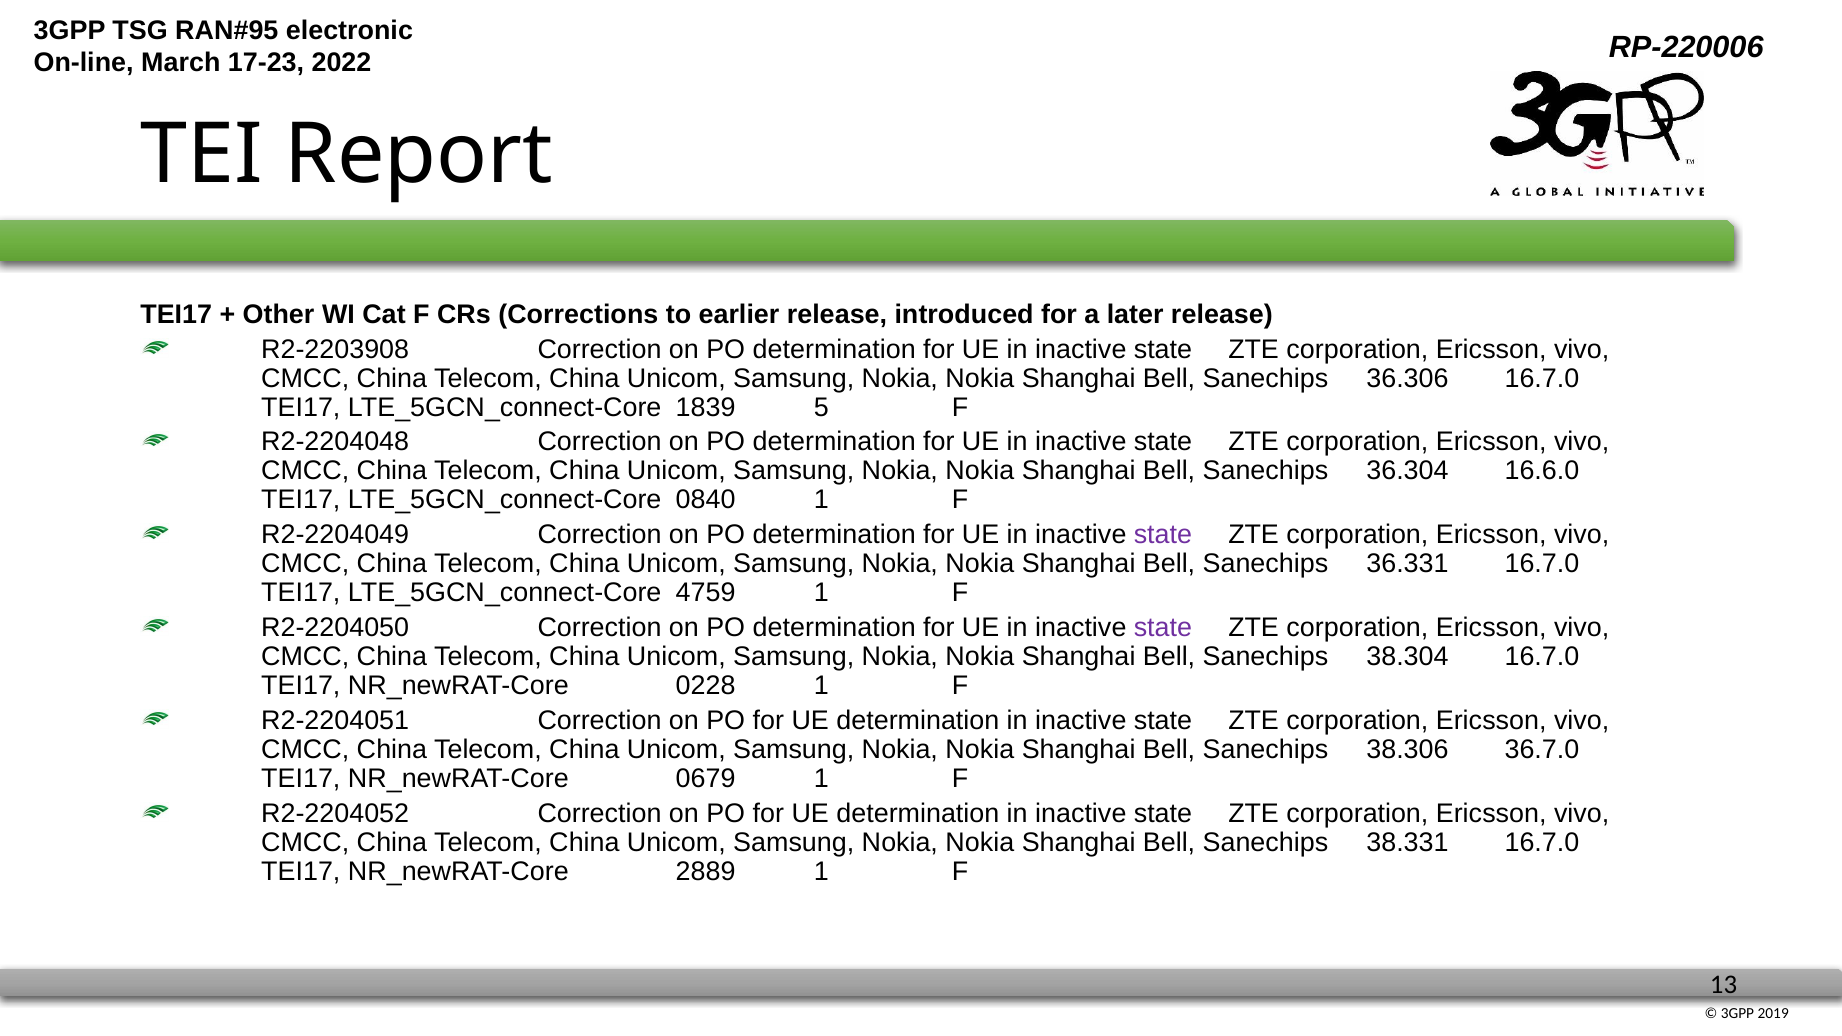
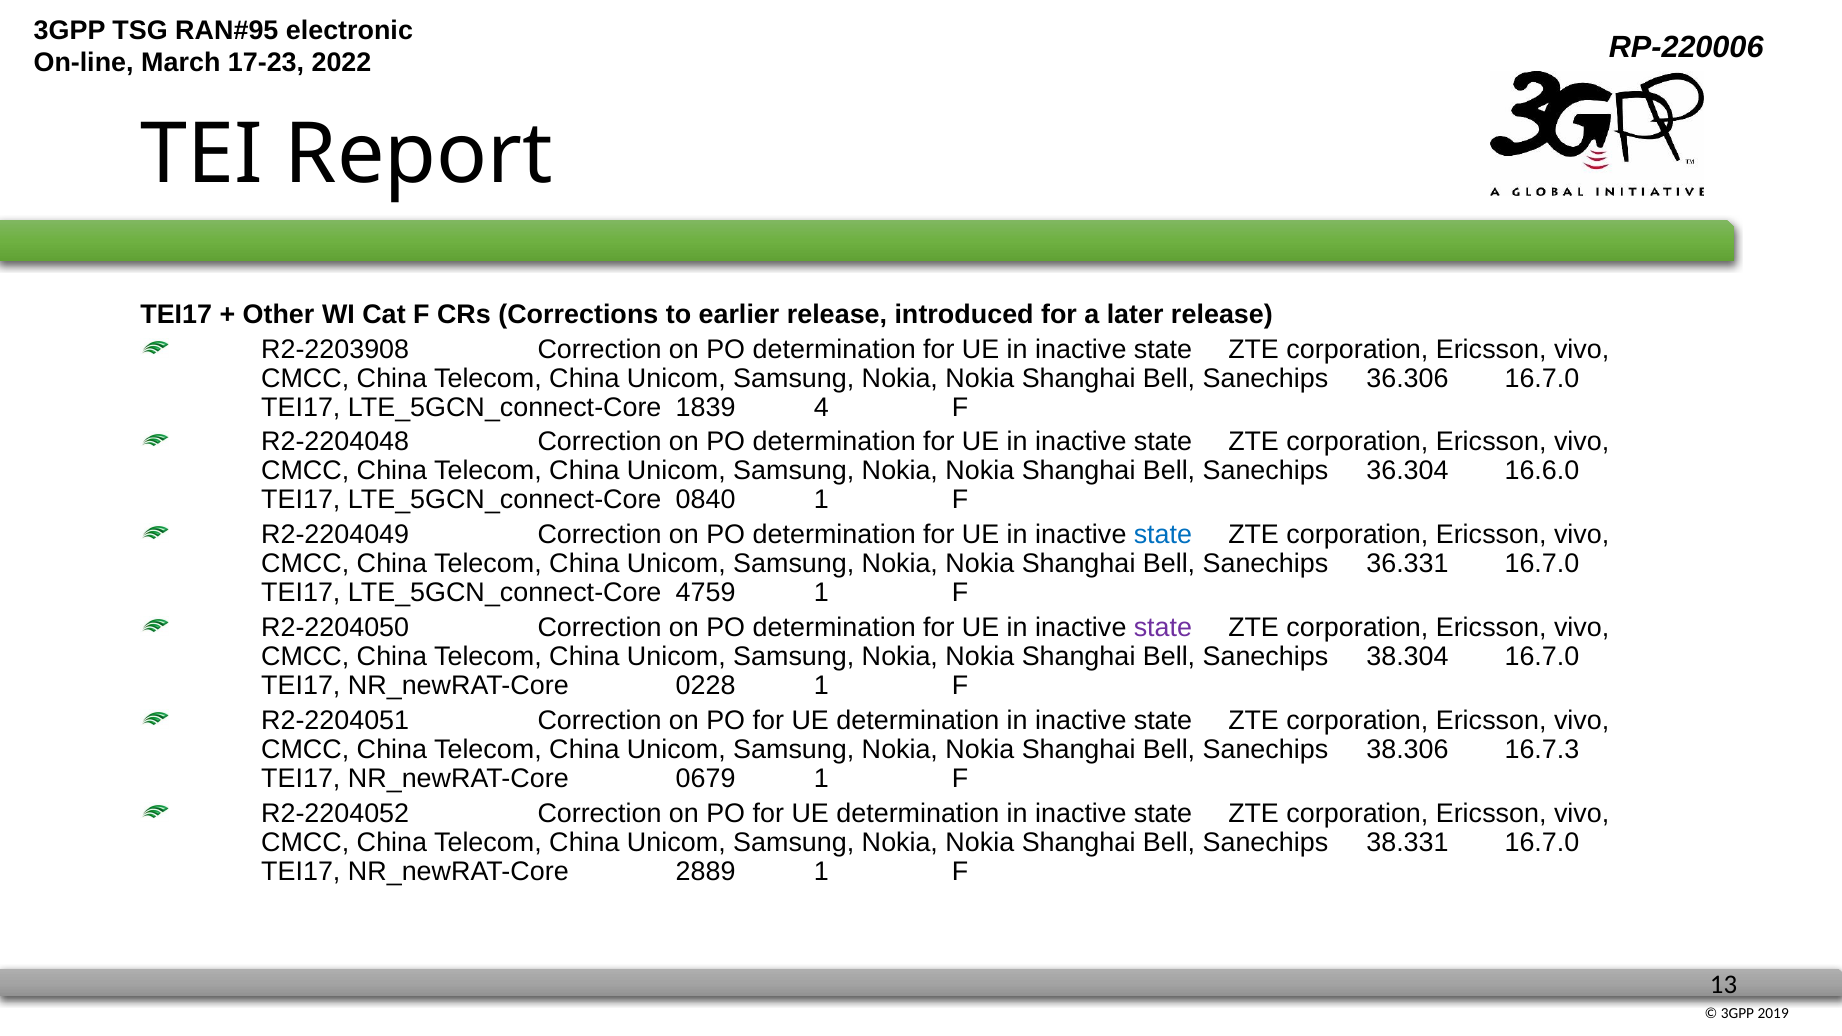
5: 5 -> 4
state at (1163, 535) colour: purple -> blue
36.7.0: 36.7.0 -> 16.7.3
